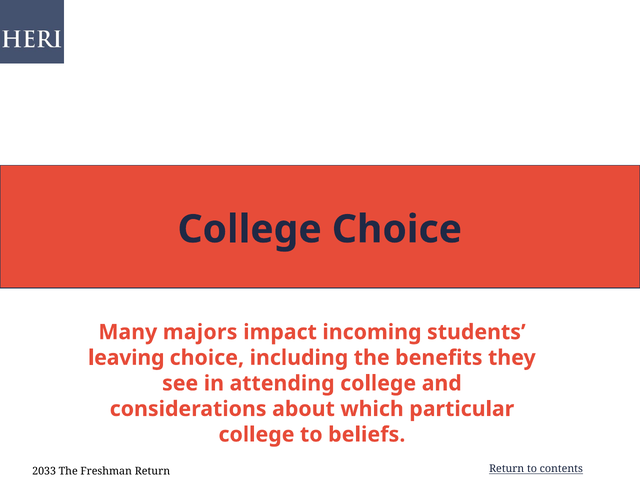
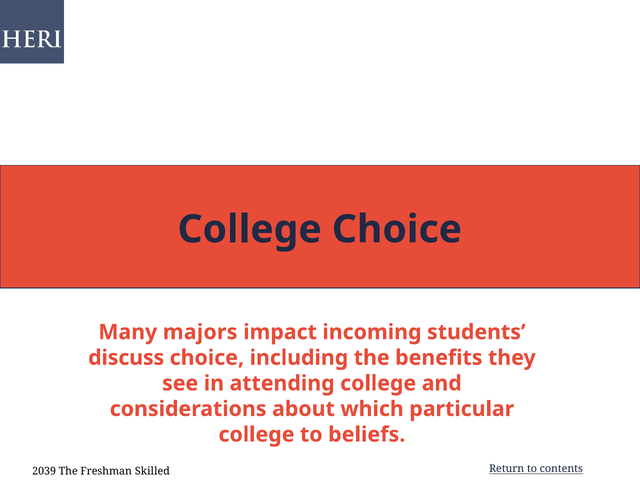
leaving: leaving -> discuss
2033: 2033 -> 2039
Freshman Return: Return -> Skilled
